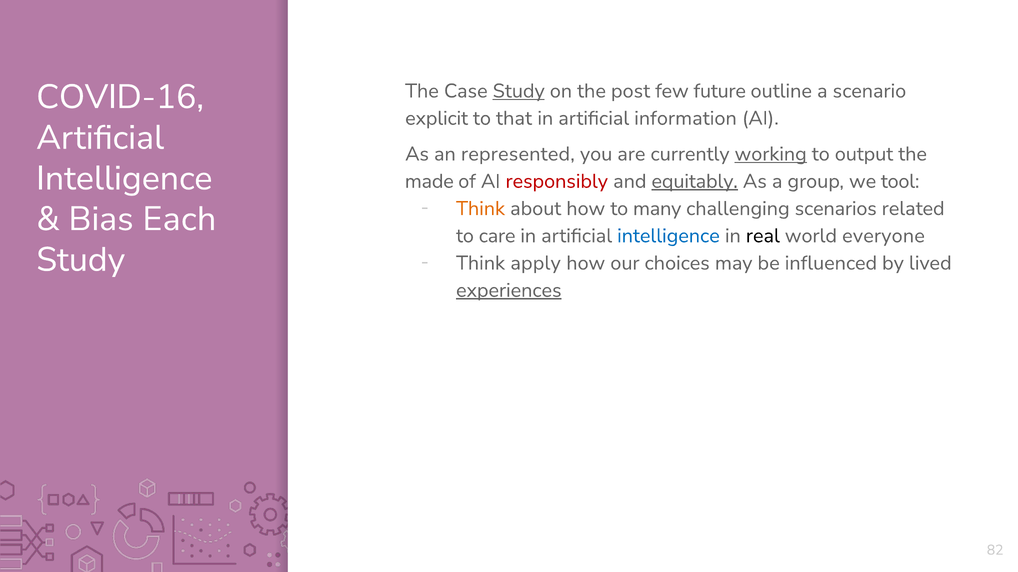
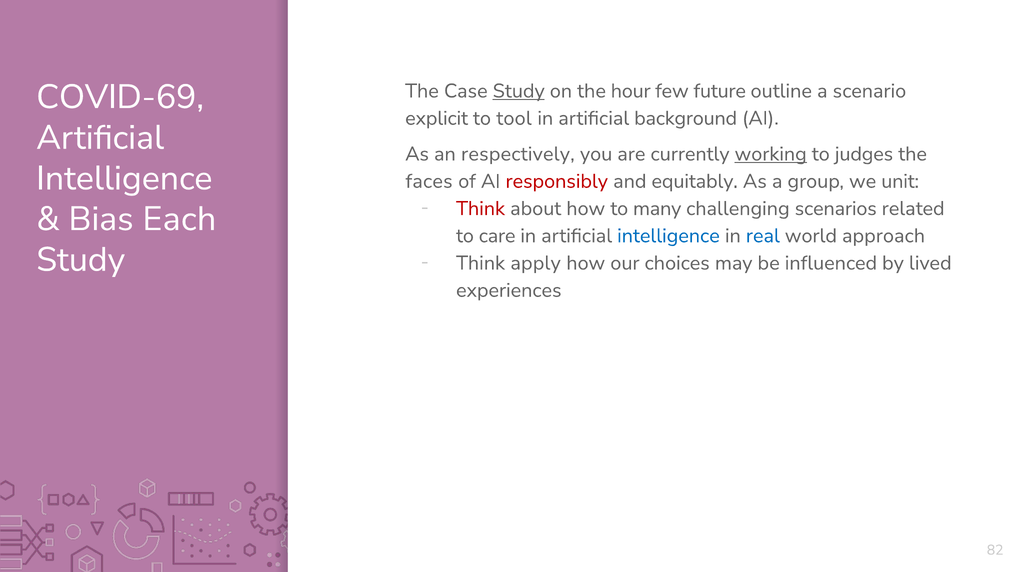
post: post -> hour
COVID-16: COVID-16 -> COVID-69
that: that -> tool
information: information -> background
represented: represented -> respectively
output: output -> judges
made: made -> faces
equitably underline: present -> none
tool: tool -> unit
Think at (481, 209) colour: orange -> red
real colour: black -> blue
everyone: everyone -> approach
experiences underline: present -> none
